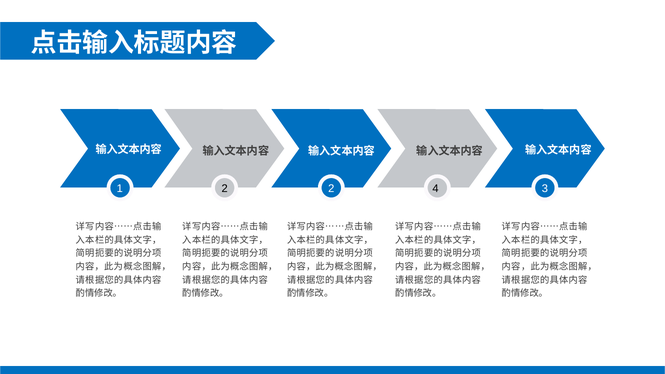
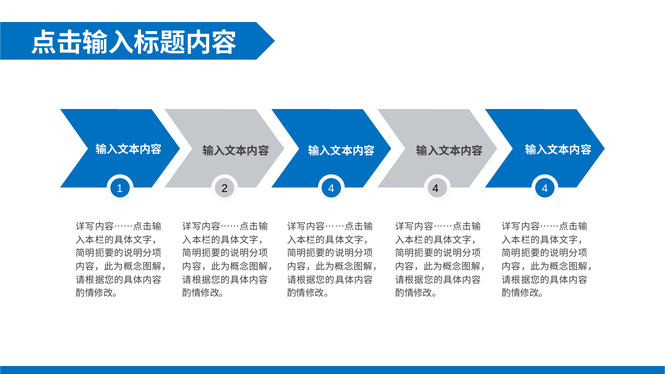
2 2: 2 -> 4
3 at (545, 189): 3 -> 4
